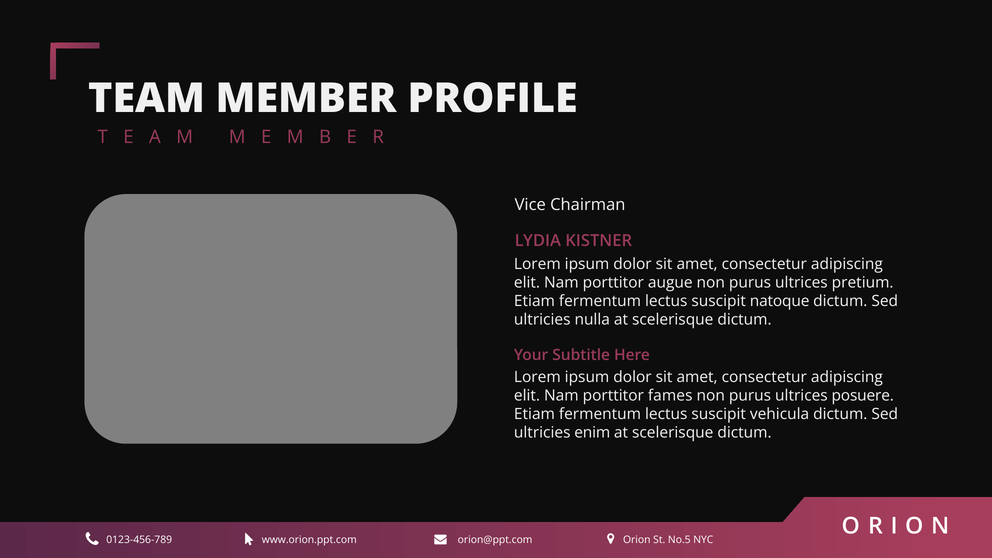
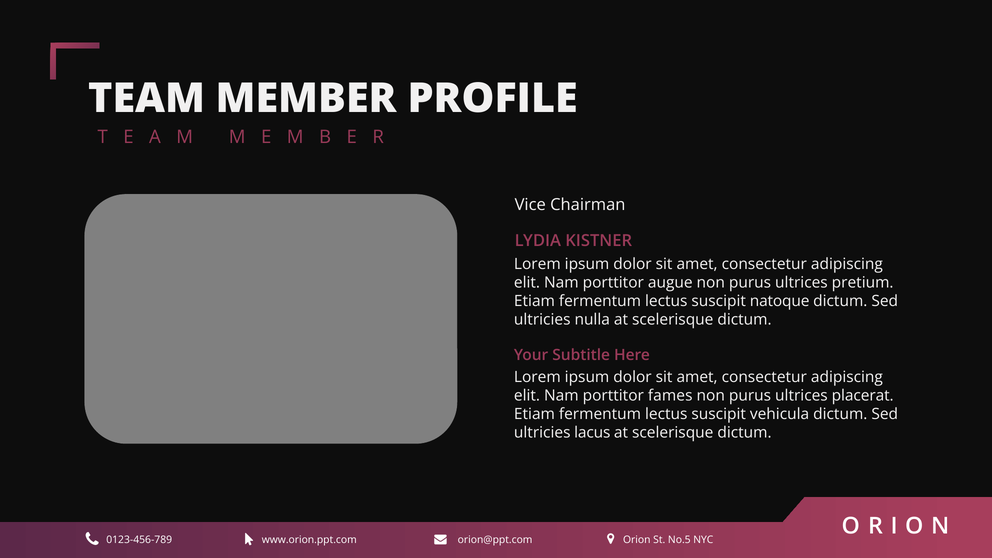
posuere: posuere -> placerat
enim: enim -> lacus
